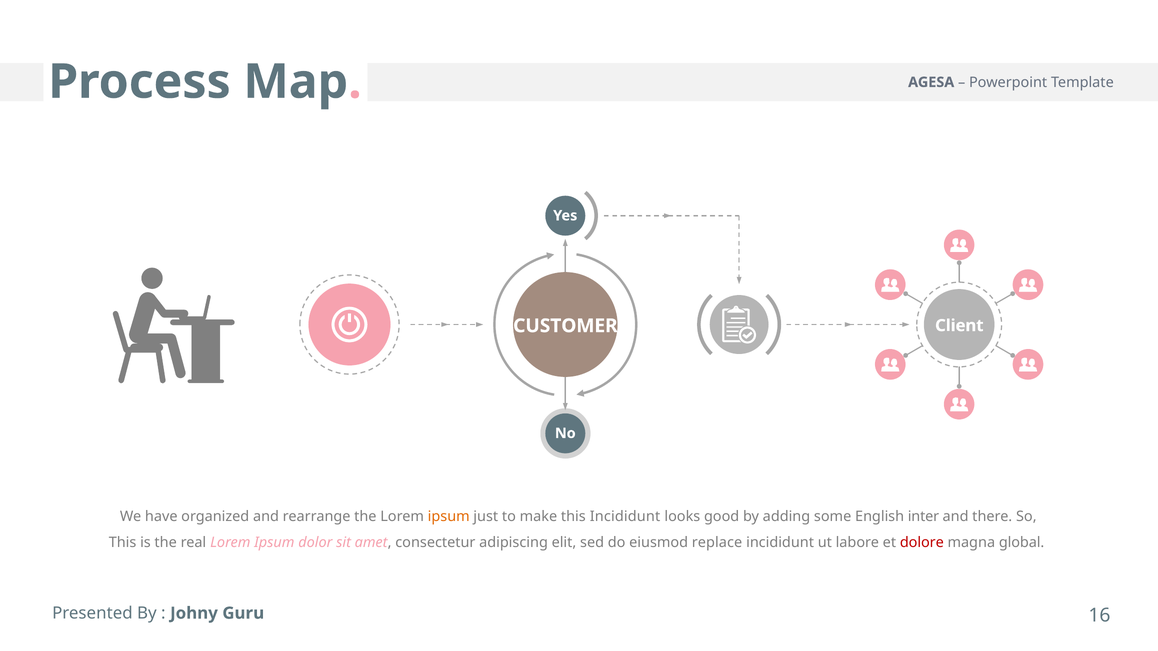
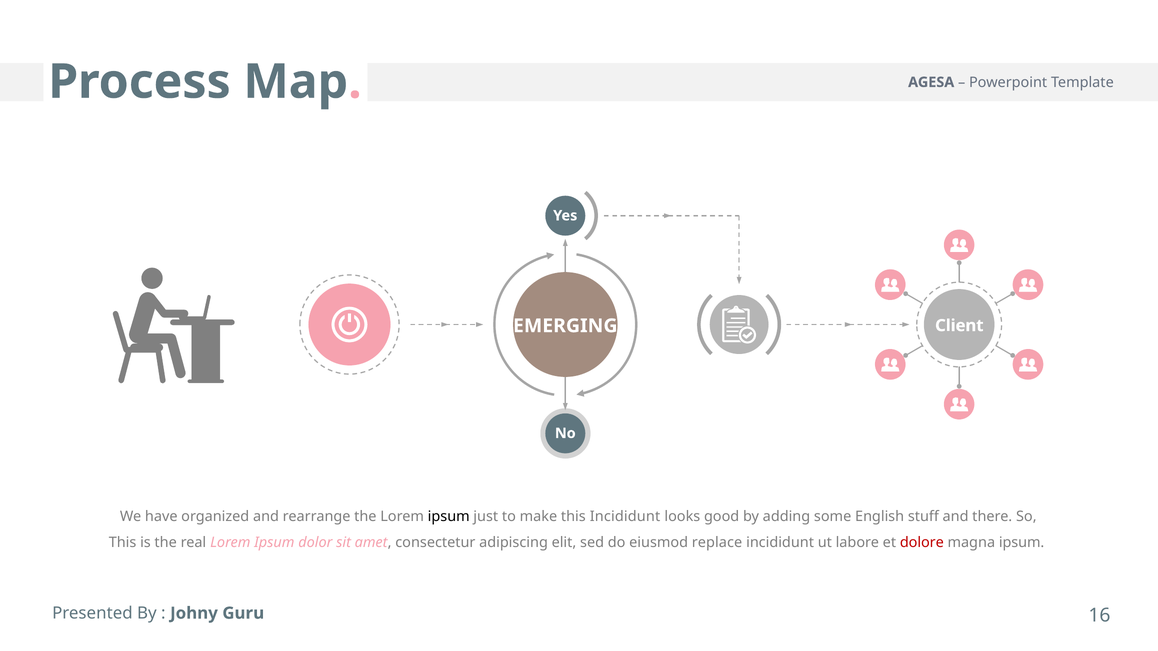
CUSTOMER: CUSTOMER -> EMERGING
ipsum at (449, 517) colour: orange -> black
inter: inter -> stuff
magna global: global -> ipsum
